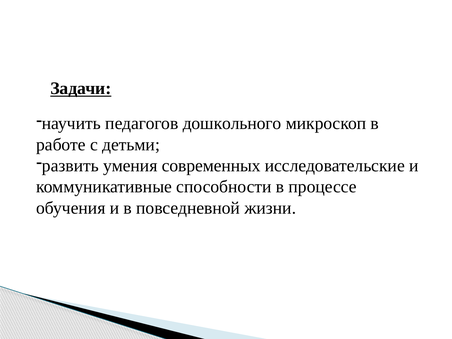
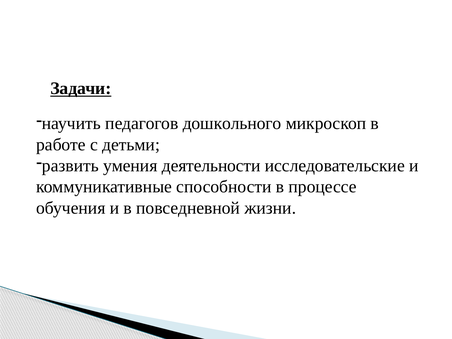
современных: современных -> деятельности
